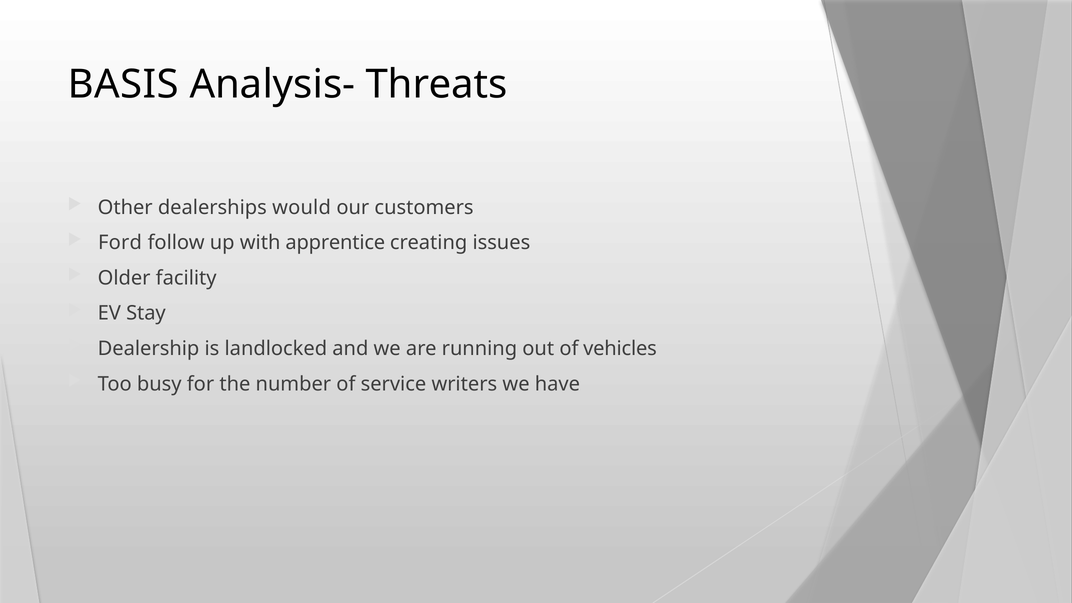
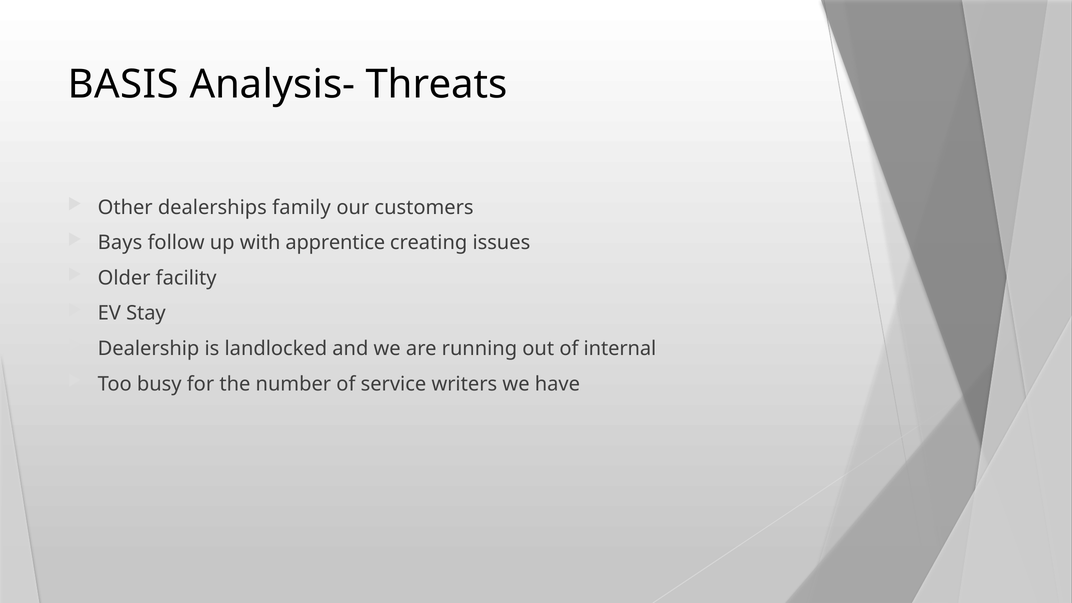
would: would -> family
Ford: Ford -> Bays
vehicles: vehicles -> internal
